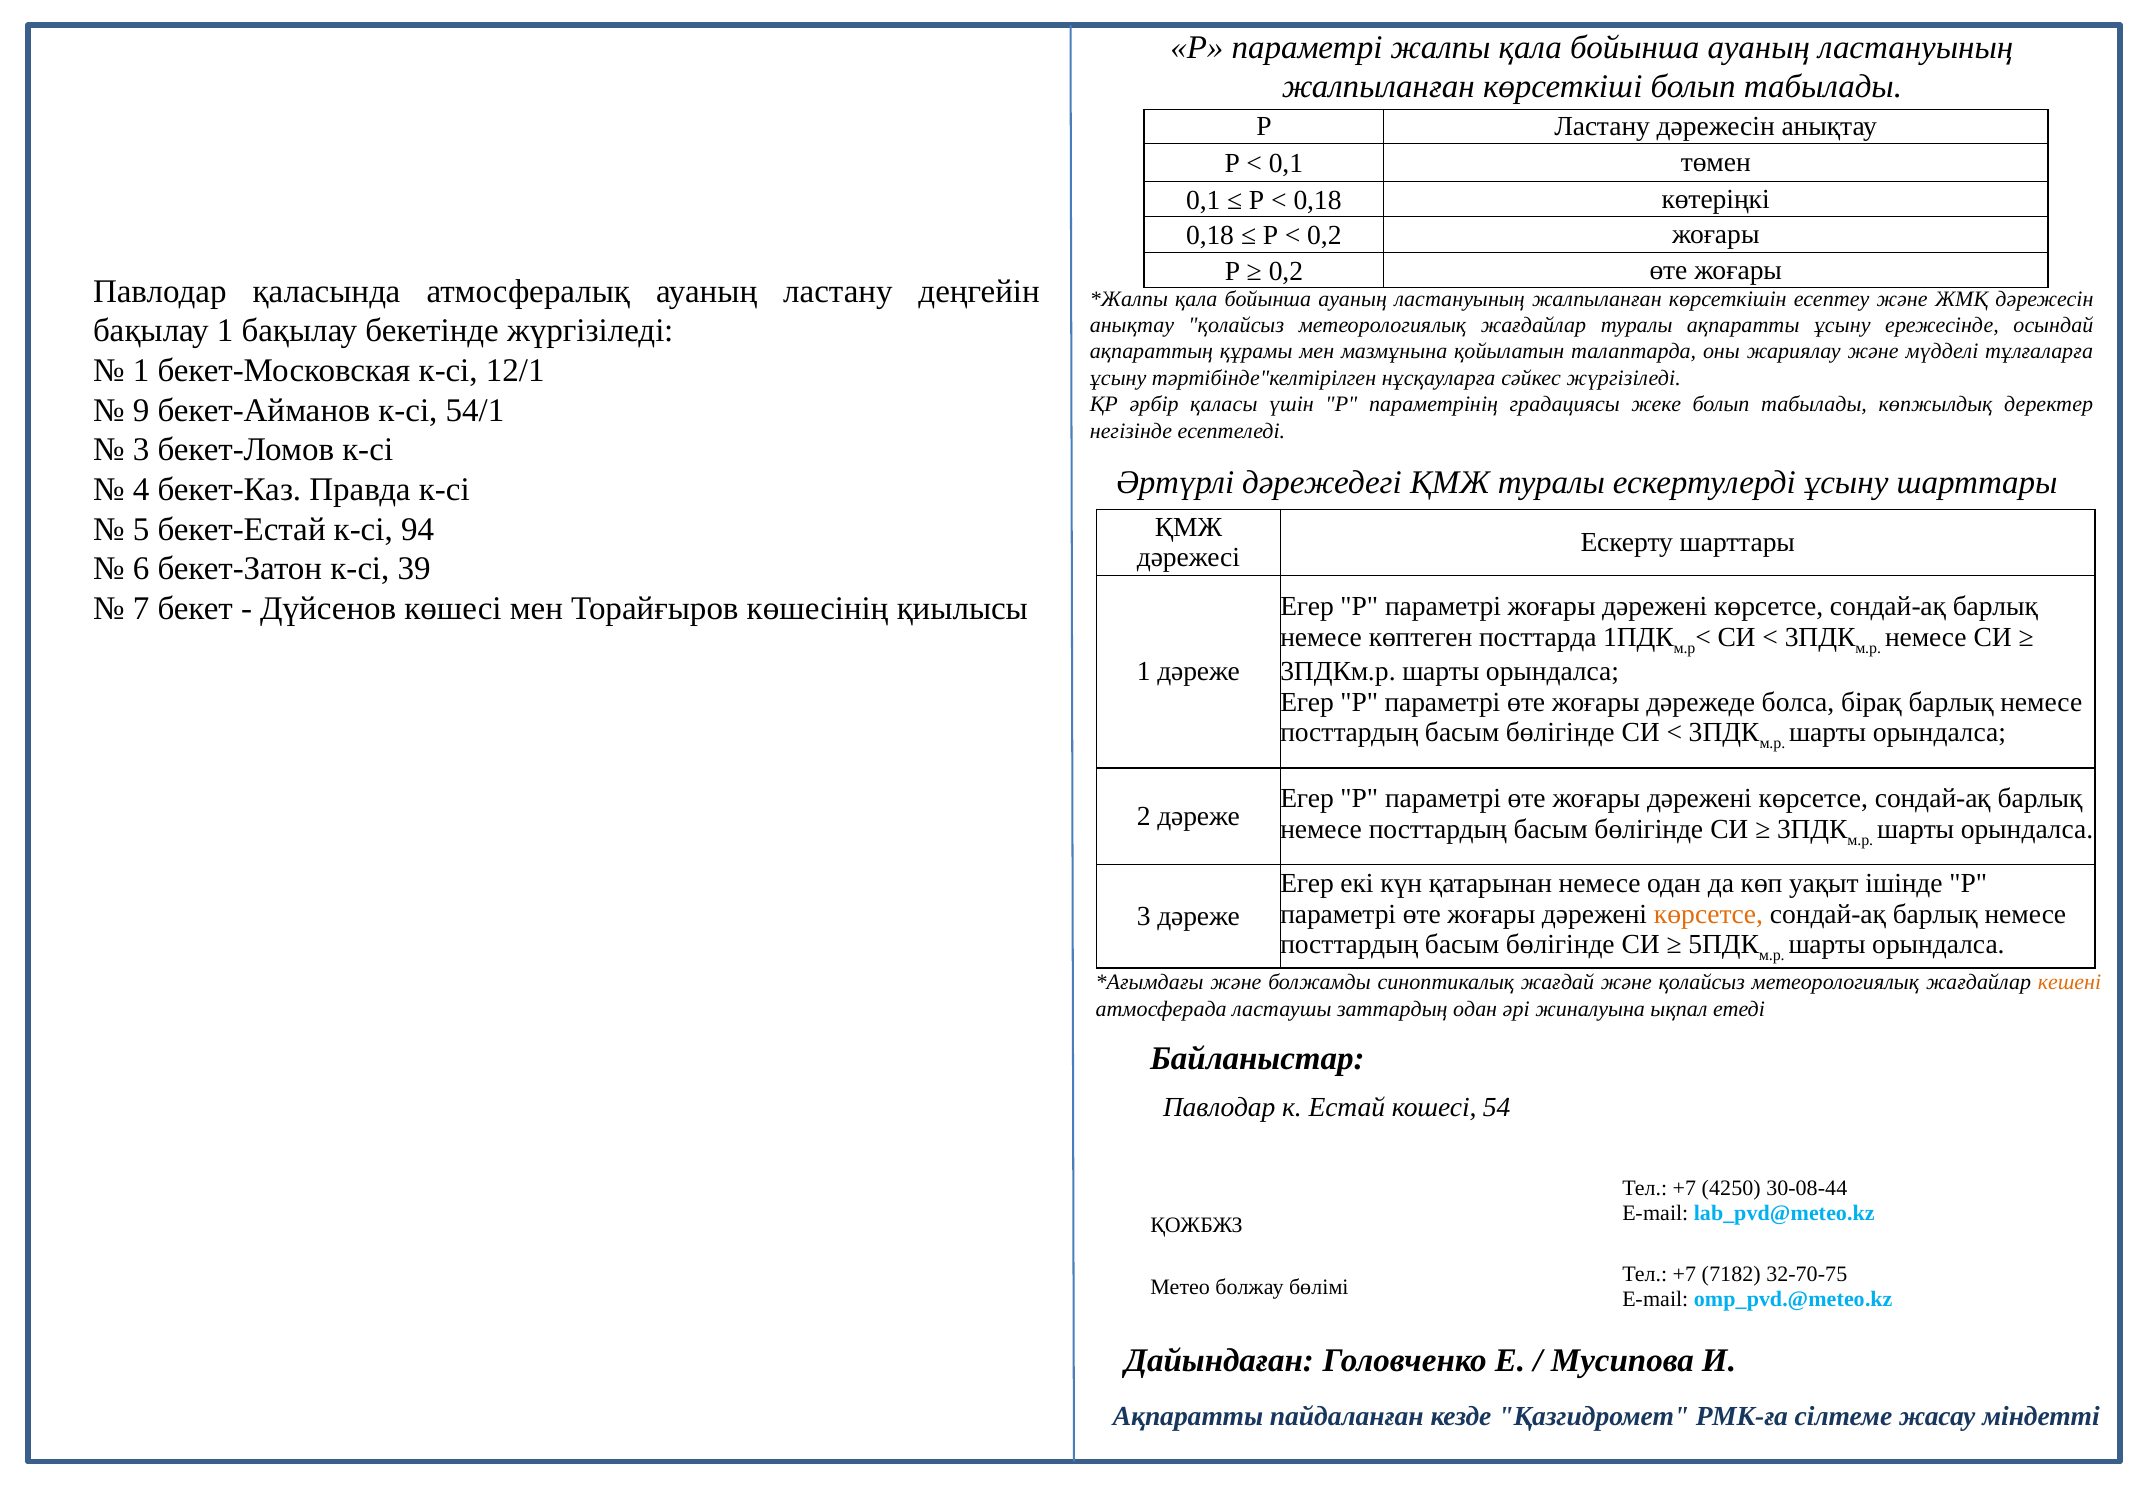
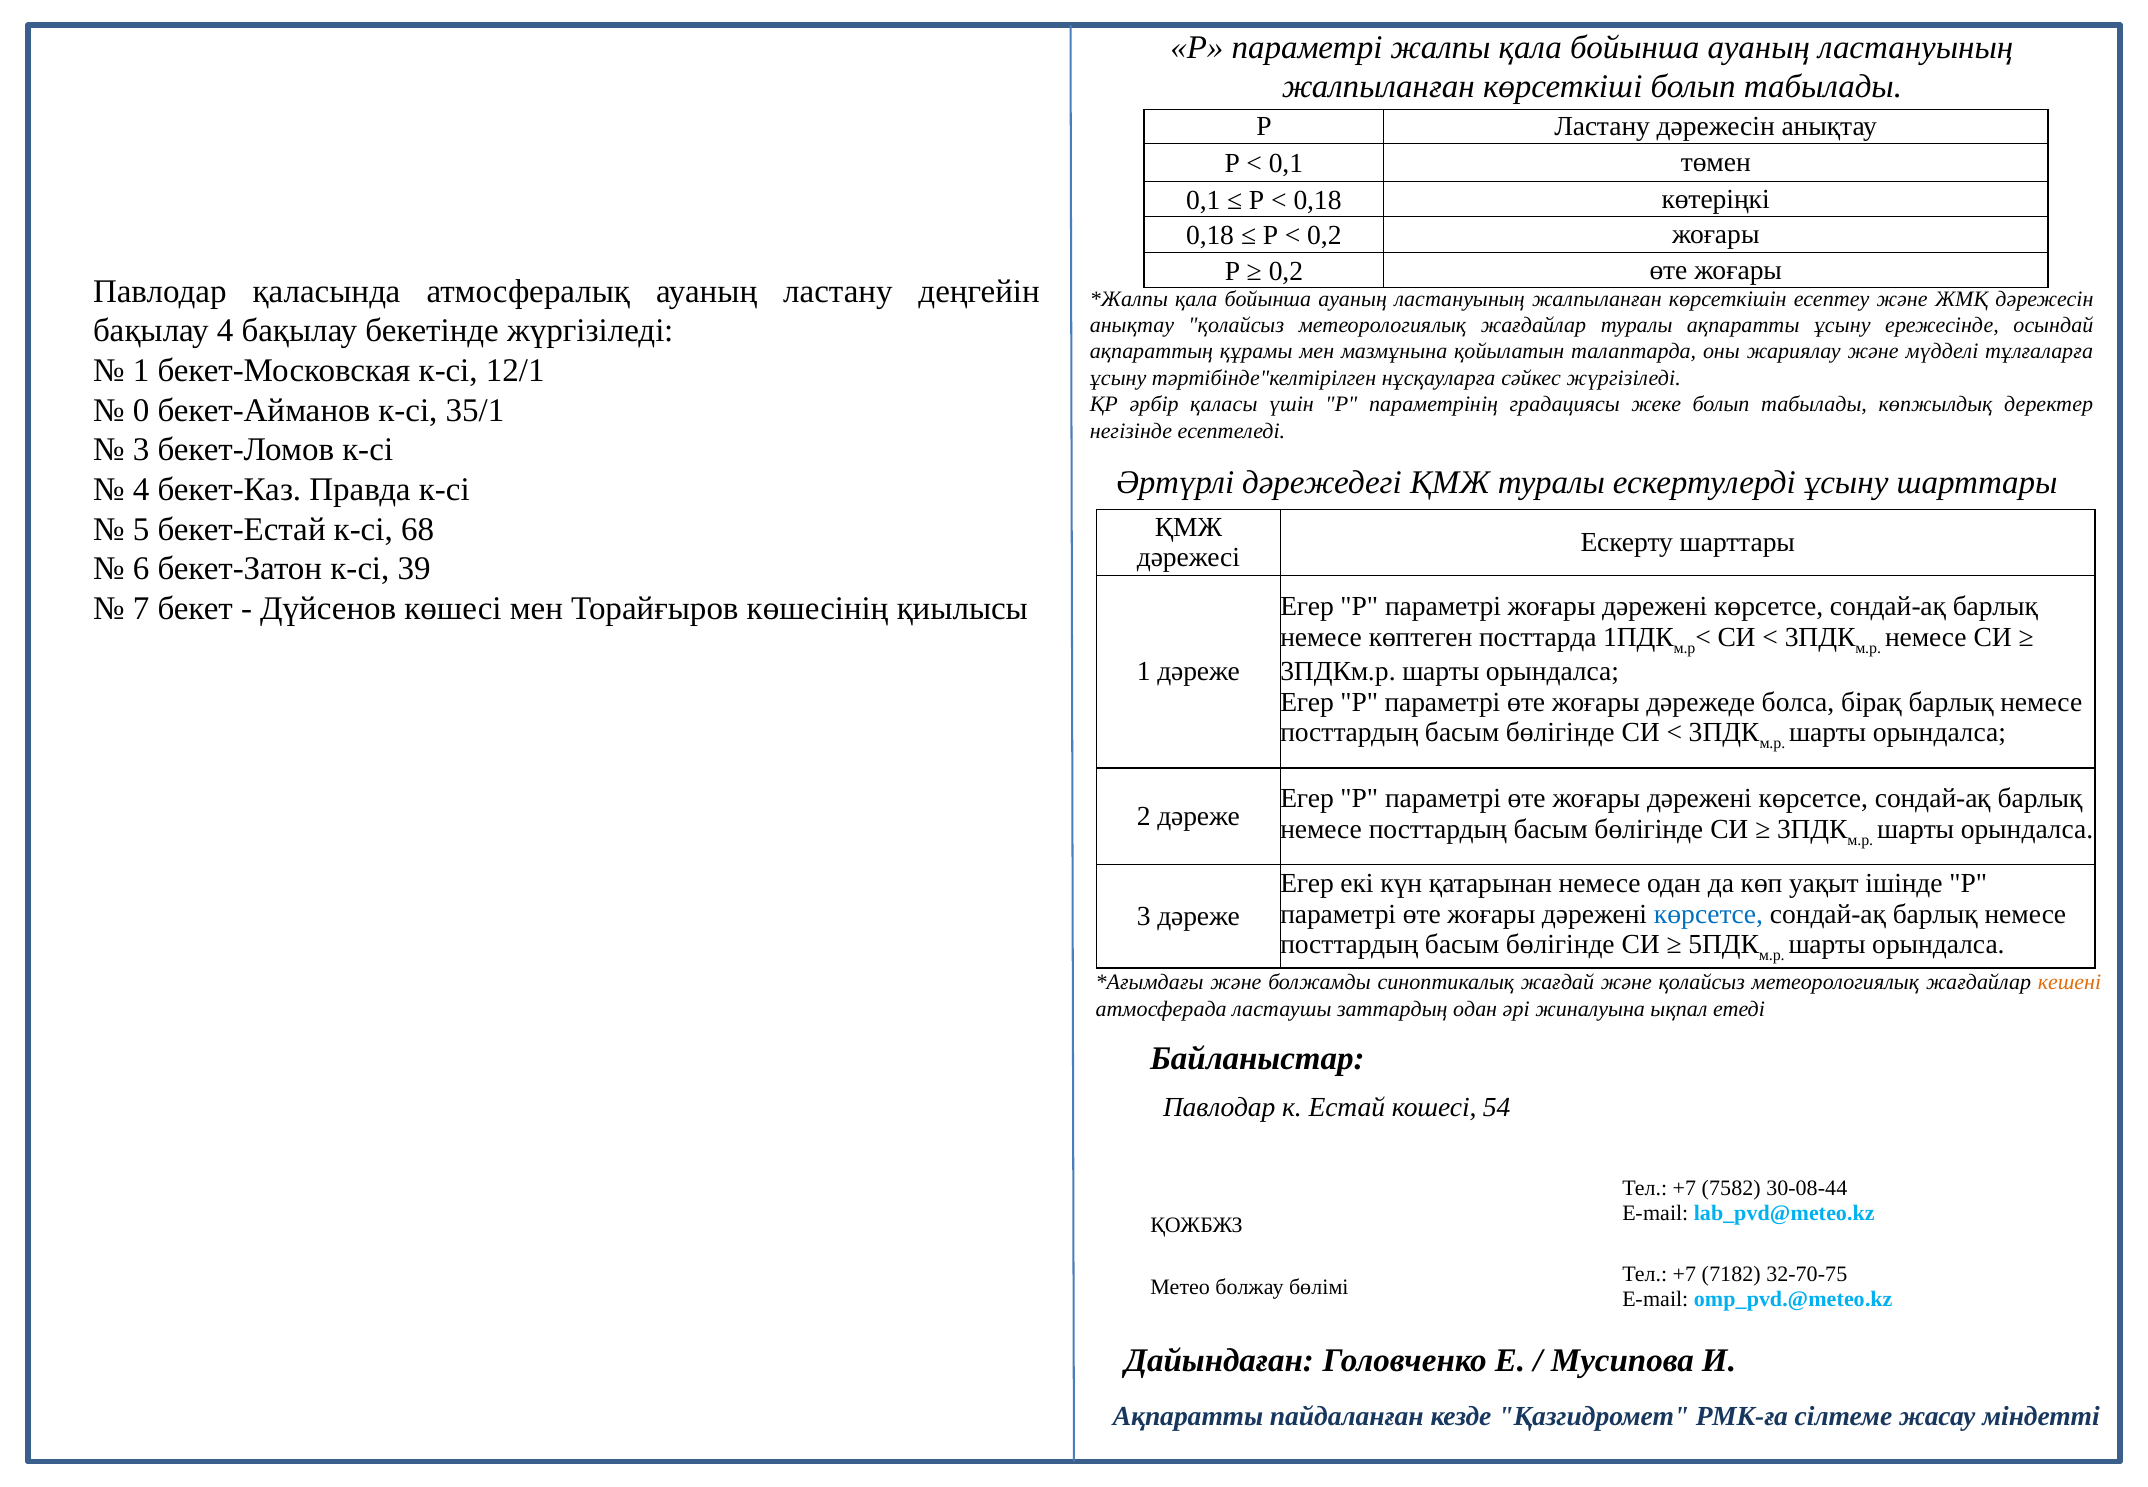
бақылау 1: 1 -> 4
9: 9 -> 0
54/1: 54/1 -> 35/1
94: 94 -> 68
көрсетсе at (1709, 914) colour: orange -> blue
4250: 4250 -> 7582
